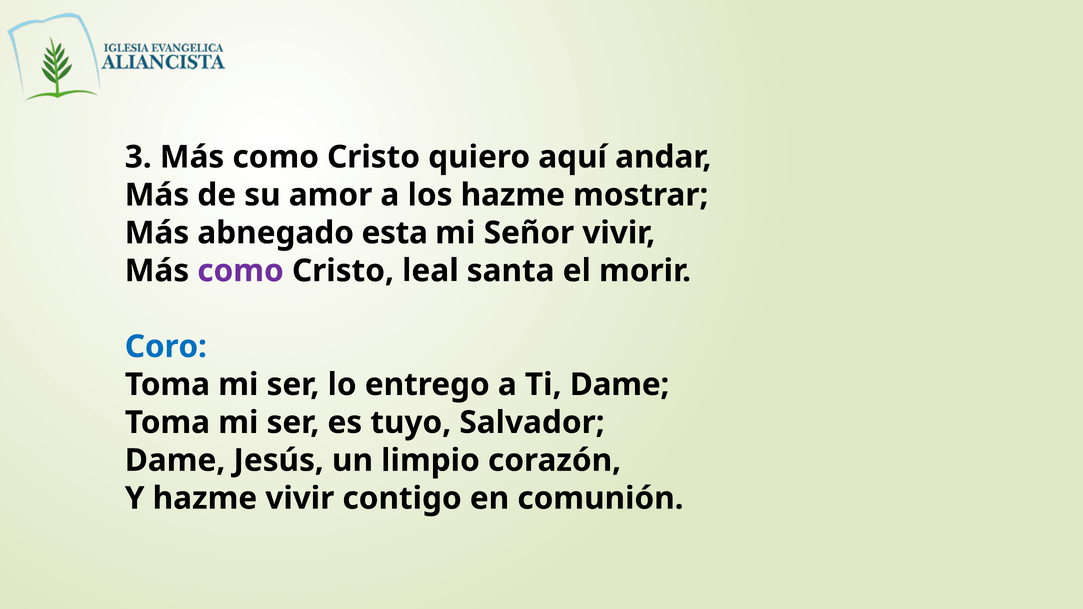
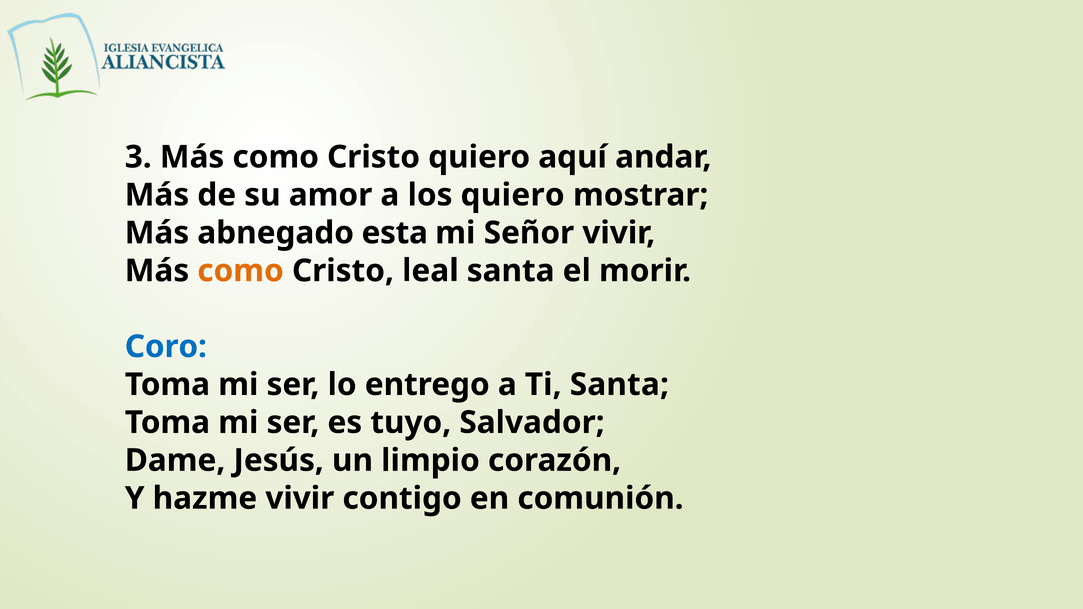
los hazme: hazme -> quiero
como at (241, 271) colour: purple -> orange
Ti Dame: Dame -> Santa
